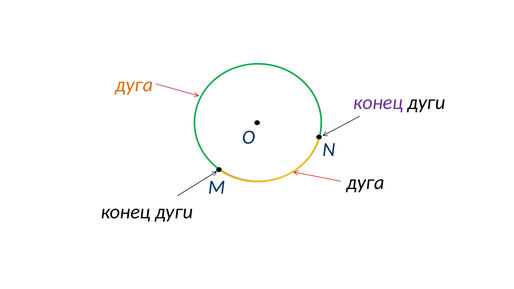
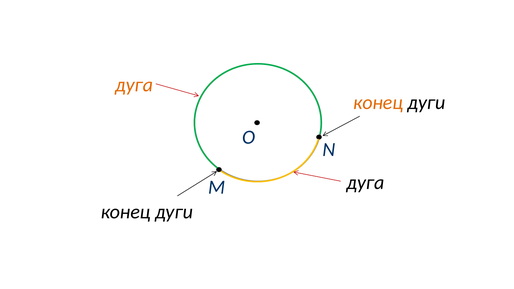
конец at (378, 103) colour: purple -> orange
